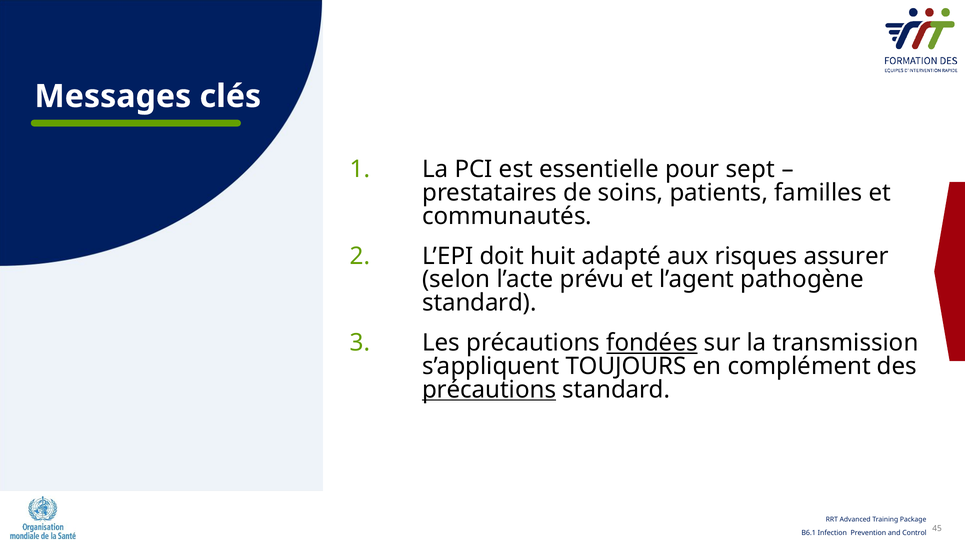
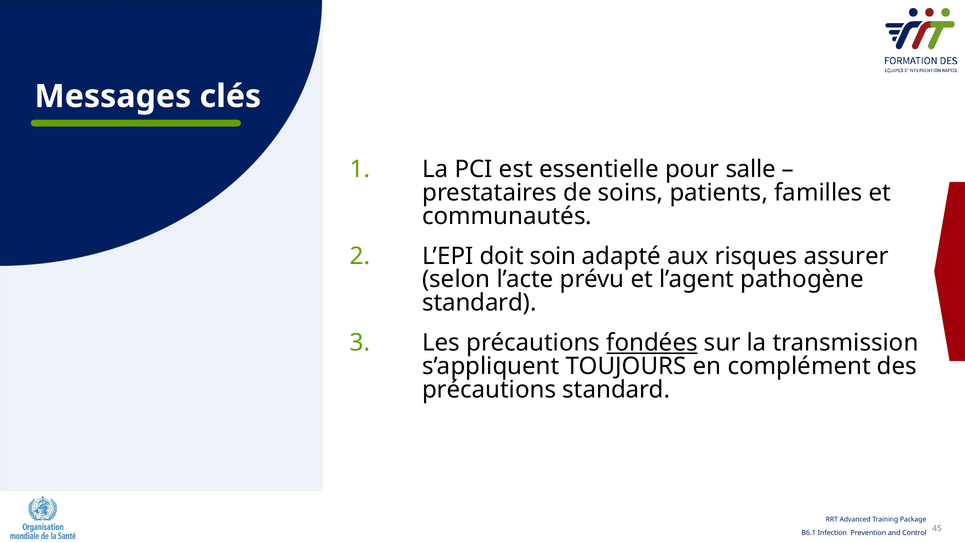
sept: sept -> salle
huit: huit -> soin
précautions at (489, 389) underline: present -> none
